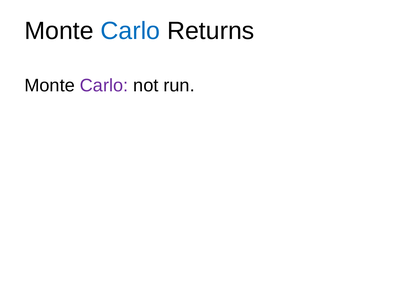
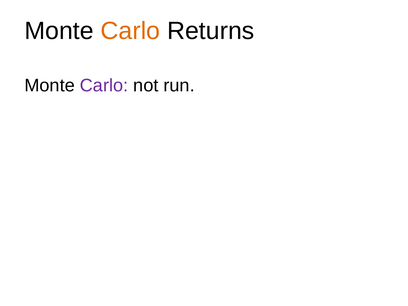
Carlo at (130, 31) colour: blue -> orange
